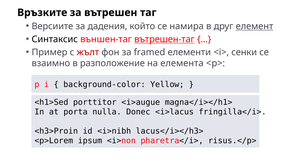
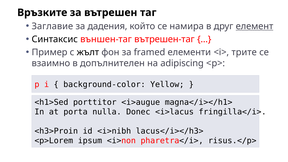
Версиите: Версиите -> Заглавие
вътрешен-таг underline: present -> none
жълт colour: red -> black
сенки: сенки -> трите
разположение: разположение -> допълнителен
елемента: елемента -> adipiscing
